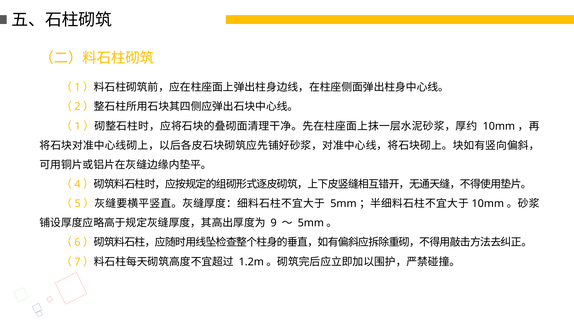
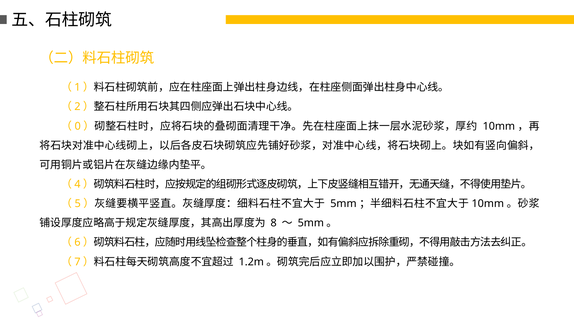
1: 1 -> 0
9: 9 -> 8
